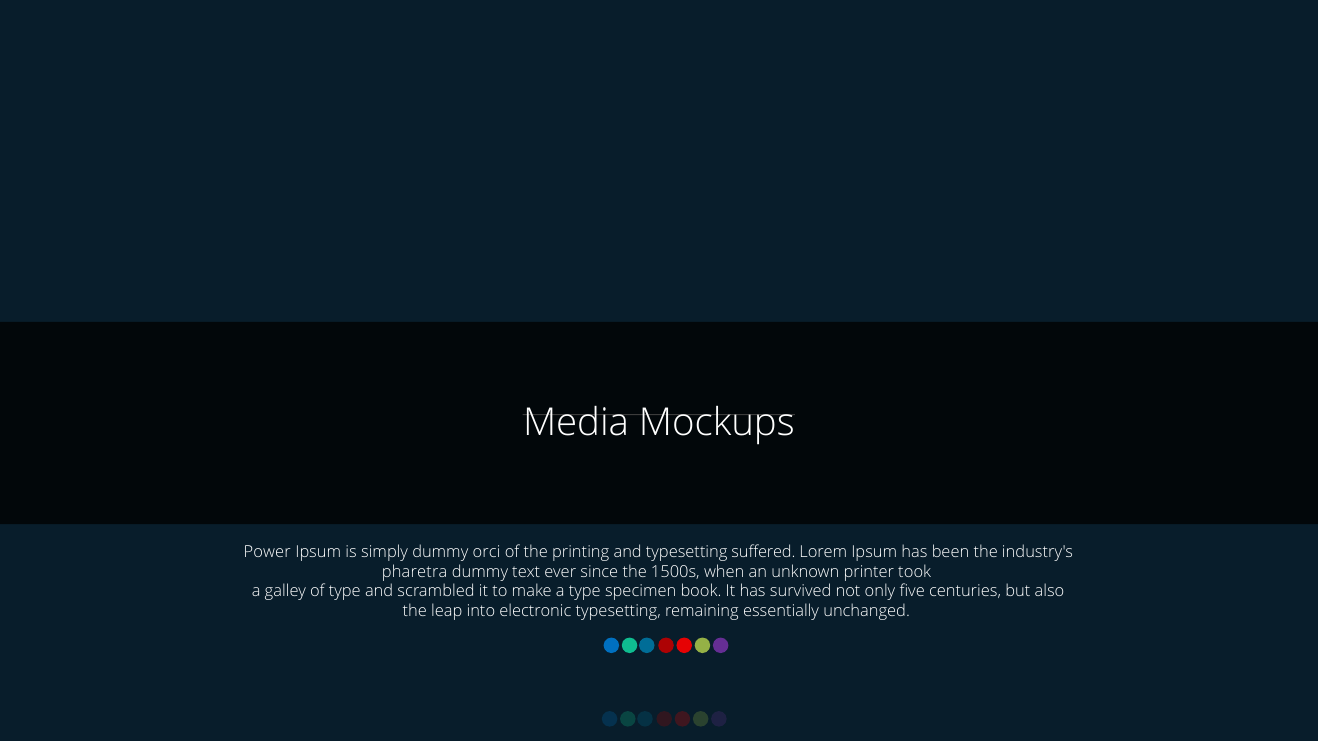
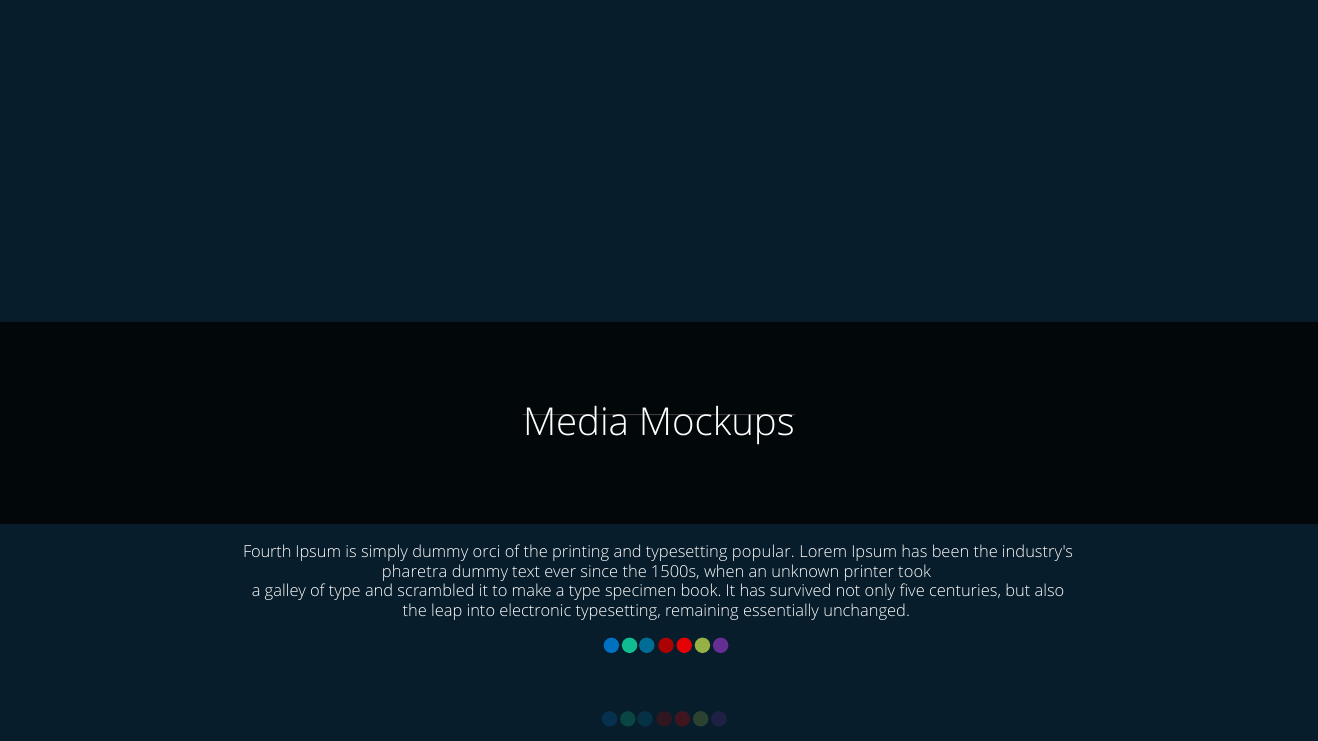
Power: Power -> Fourth
suffered: suffered -> popular
